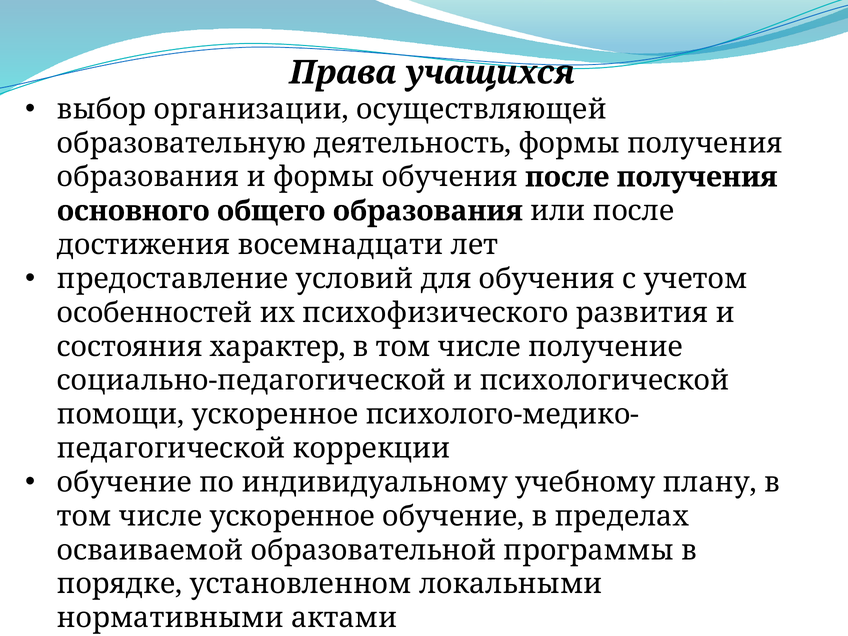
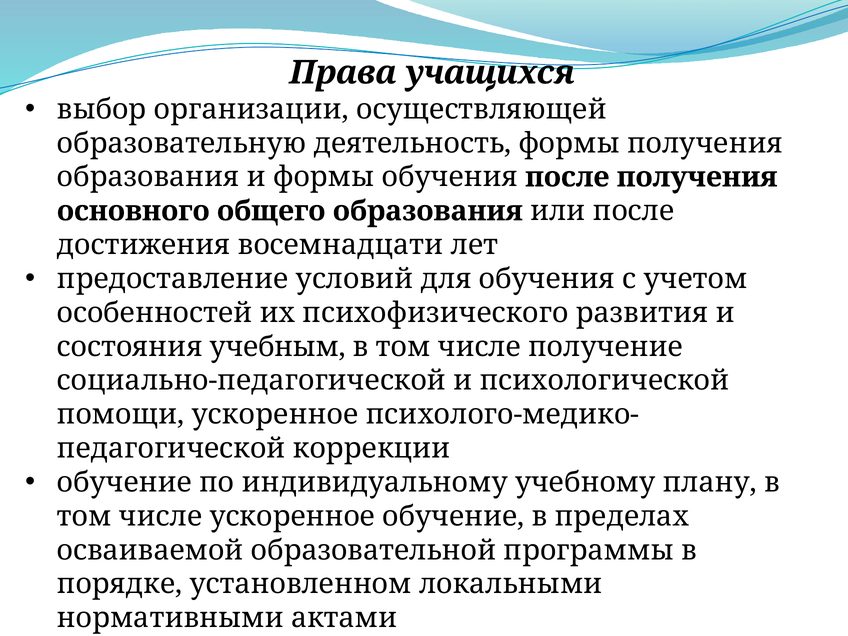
характер: характер -> учебным
